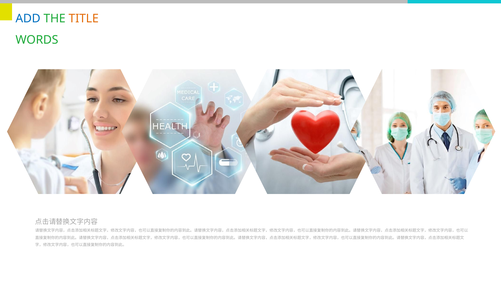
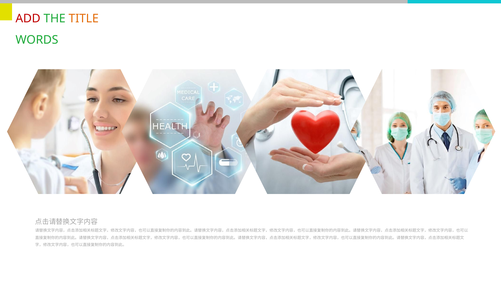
ADD colour: blue -> red
